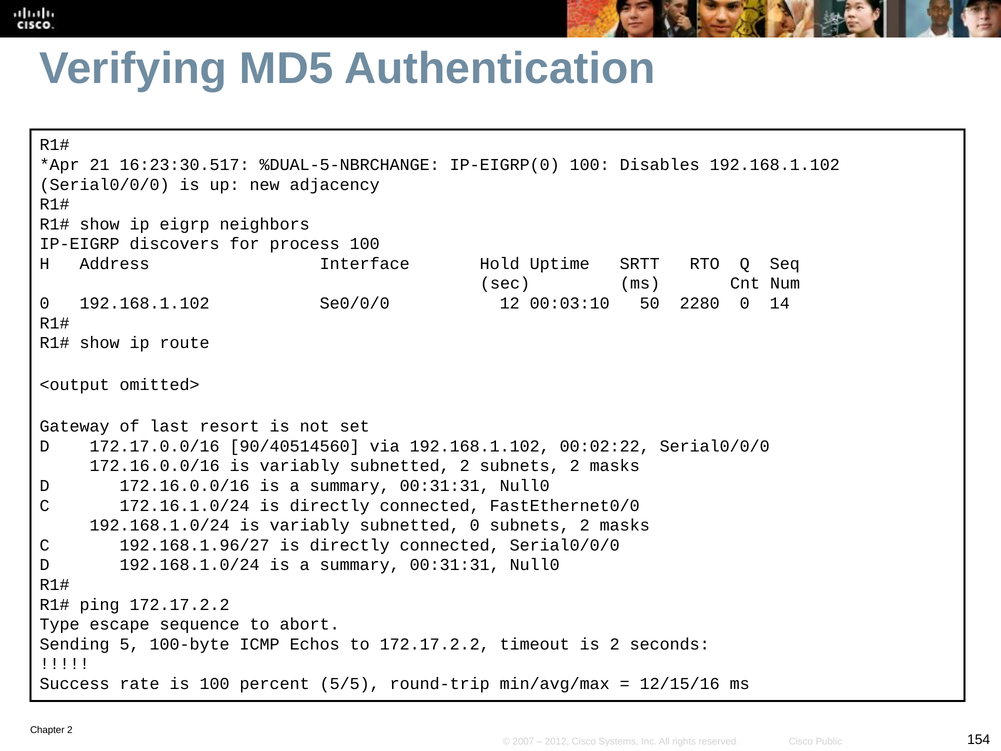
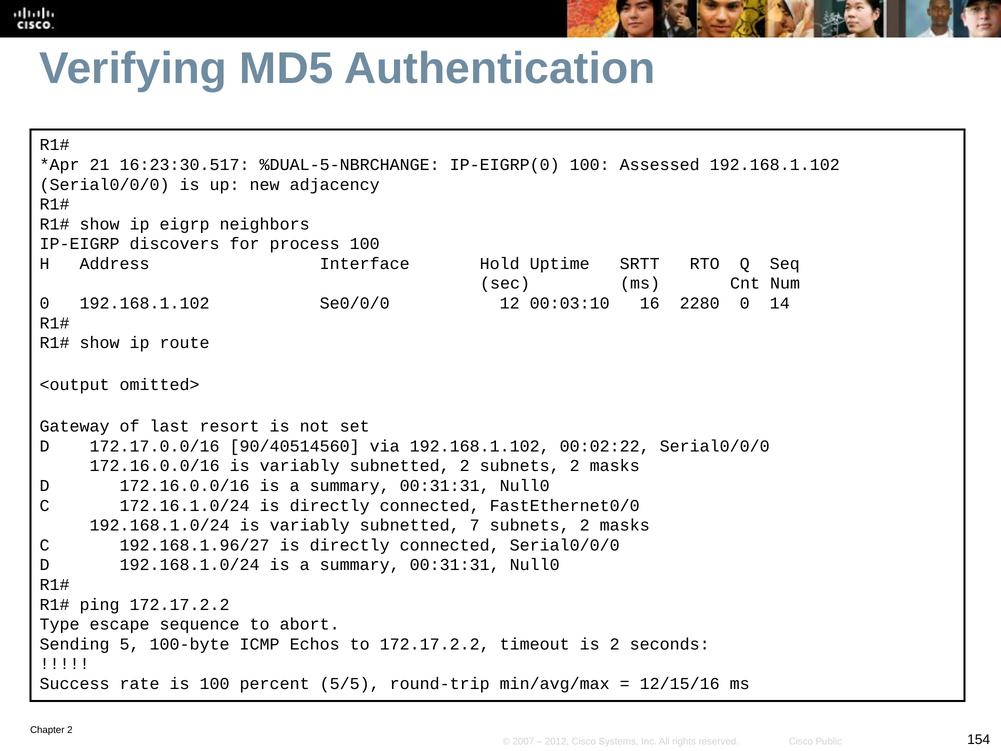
Disables: Disables -> Assessed
50: 50 -> 16
subnetted 0: 0 -> 7
